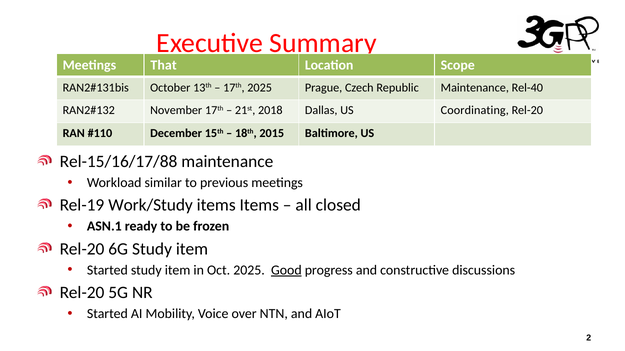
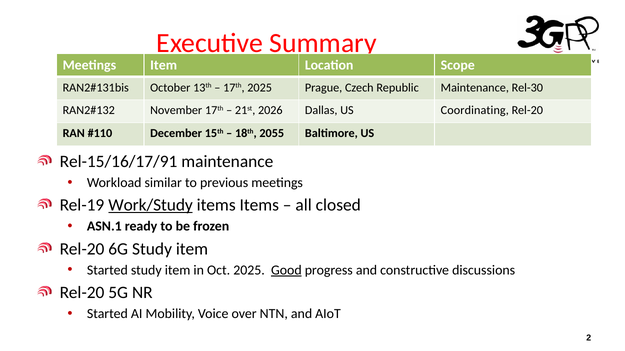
Meetings That: That -> Item
Rel-40: Rel-40 -> Rel-30
2018: 2018 -> 2026
2015: 2015 -> 2055
Rel-15/16/17/88: Rel-15/16/17/88 -> Rel-15/16/17/91
Work/Study underline: none -> present
